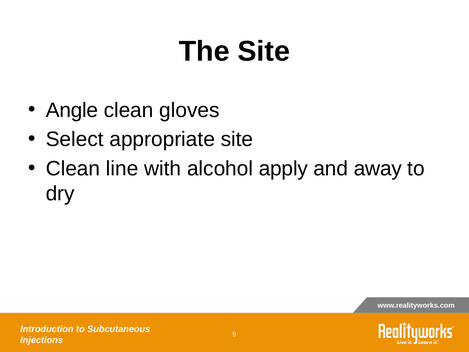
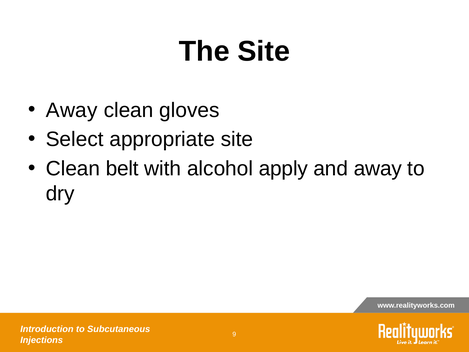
Angle at (72, 110): Angle -> Away
line: line -> belt
